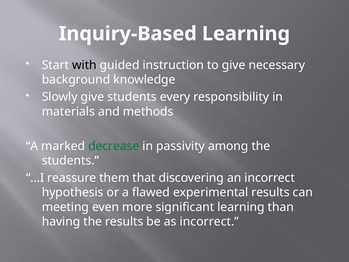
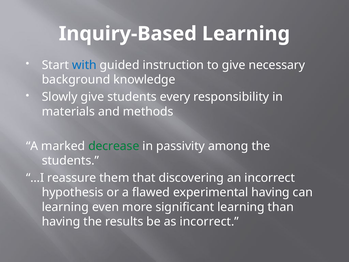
with colour: black -> blue
experimental results: results -> having
meeting at (65, 207): meeting -> learning
